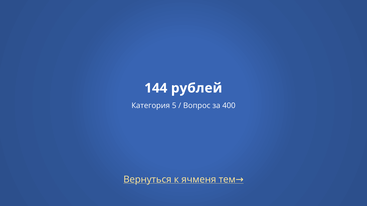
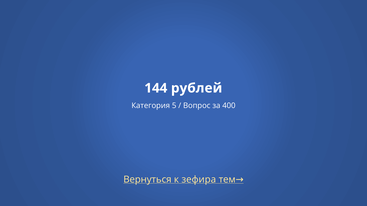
ячменя: ячменя -> зефира
